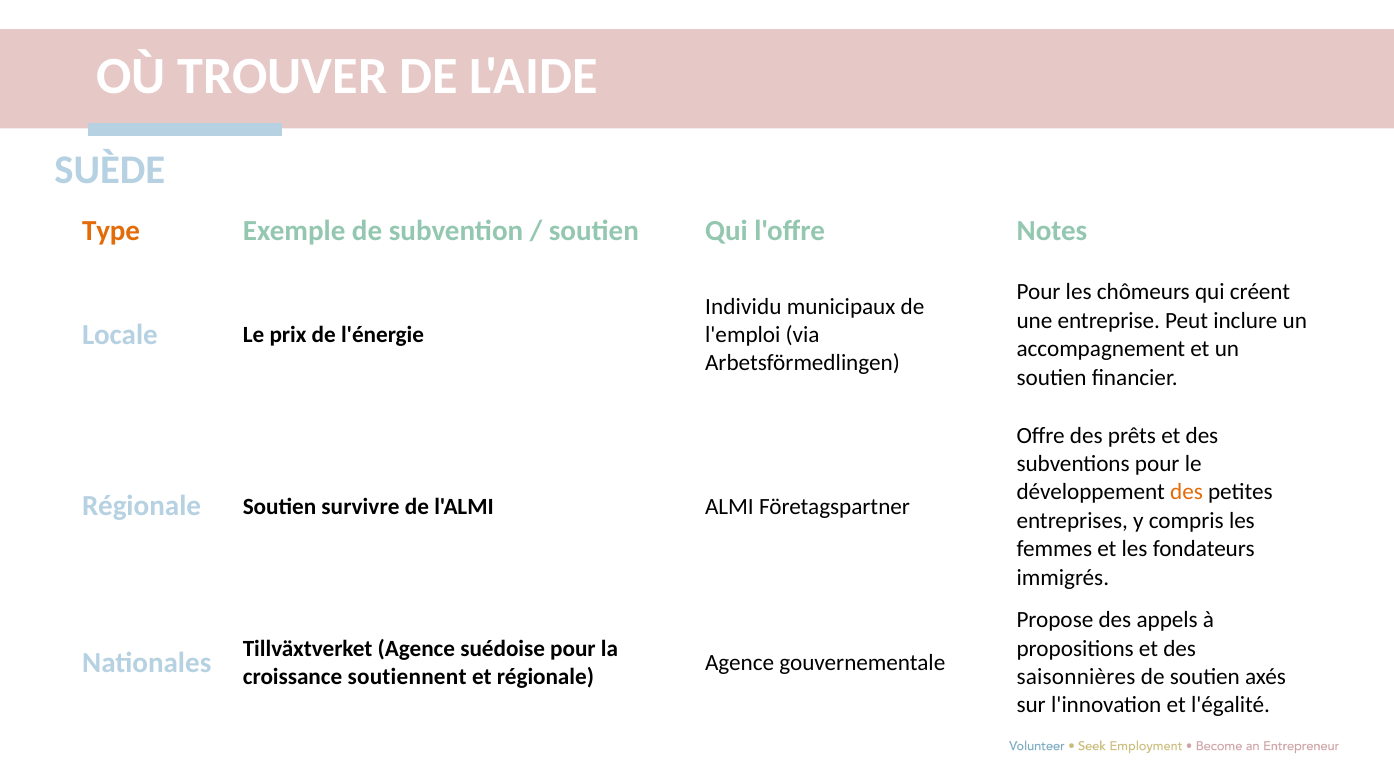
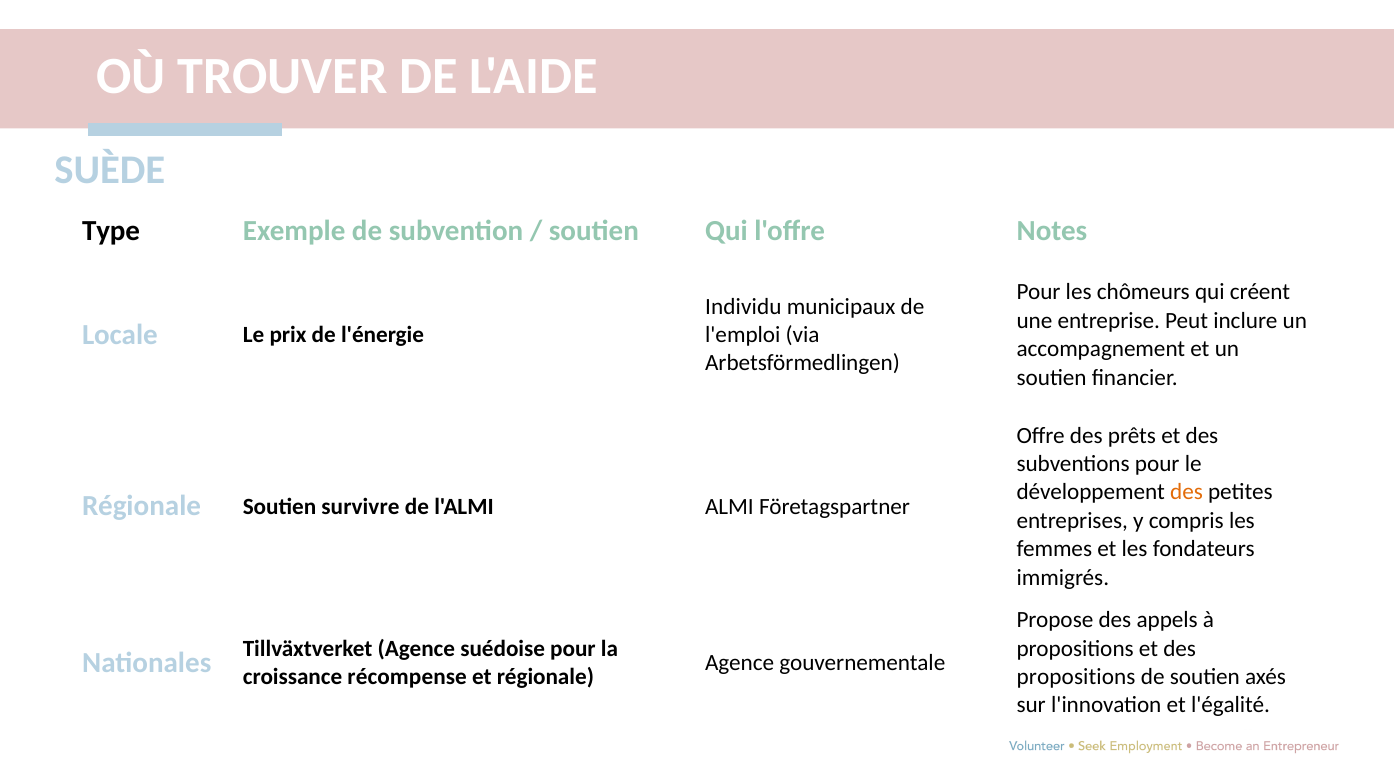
Type colour: orange -> black
soutiennent: soutiennent -> récompense
saisonnières at (1076, 677): saisonnières -> propositions
